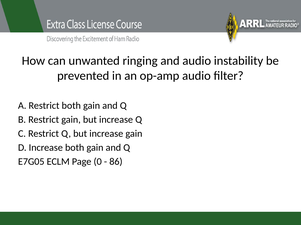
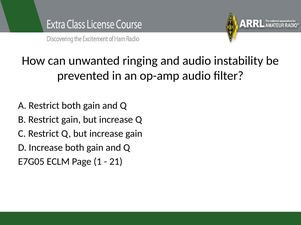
0: 0 -> 1
86: 86 -> 21
